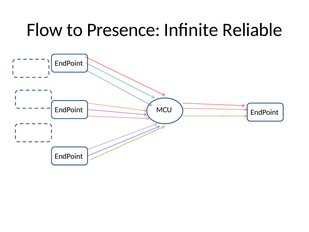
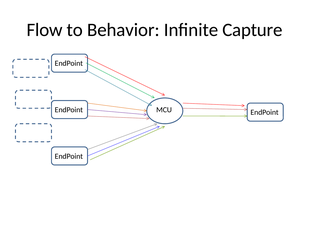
Presence: Presence -> Behavior
Reliable: Reliable -> Capture
